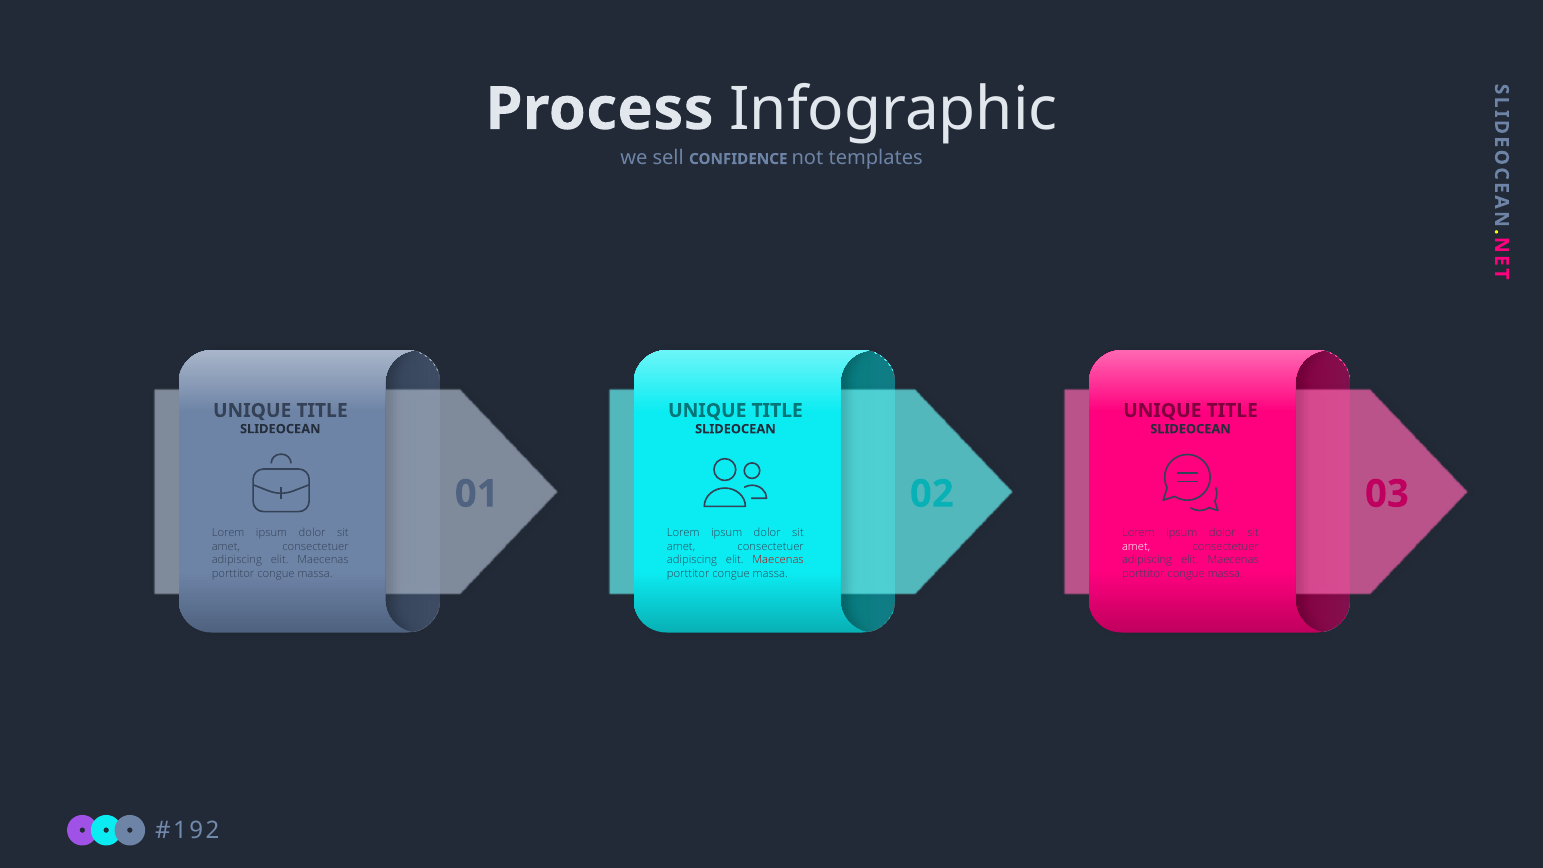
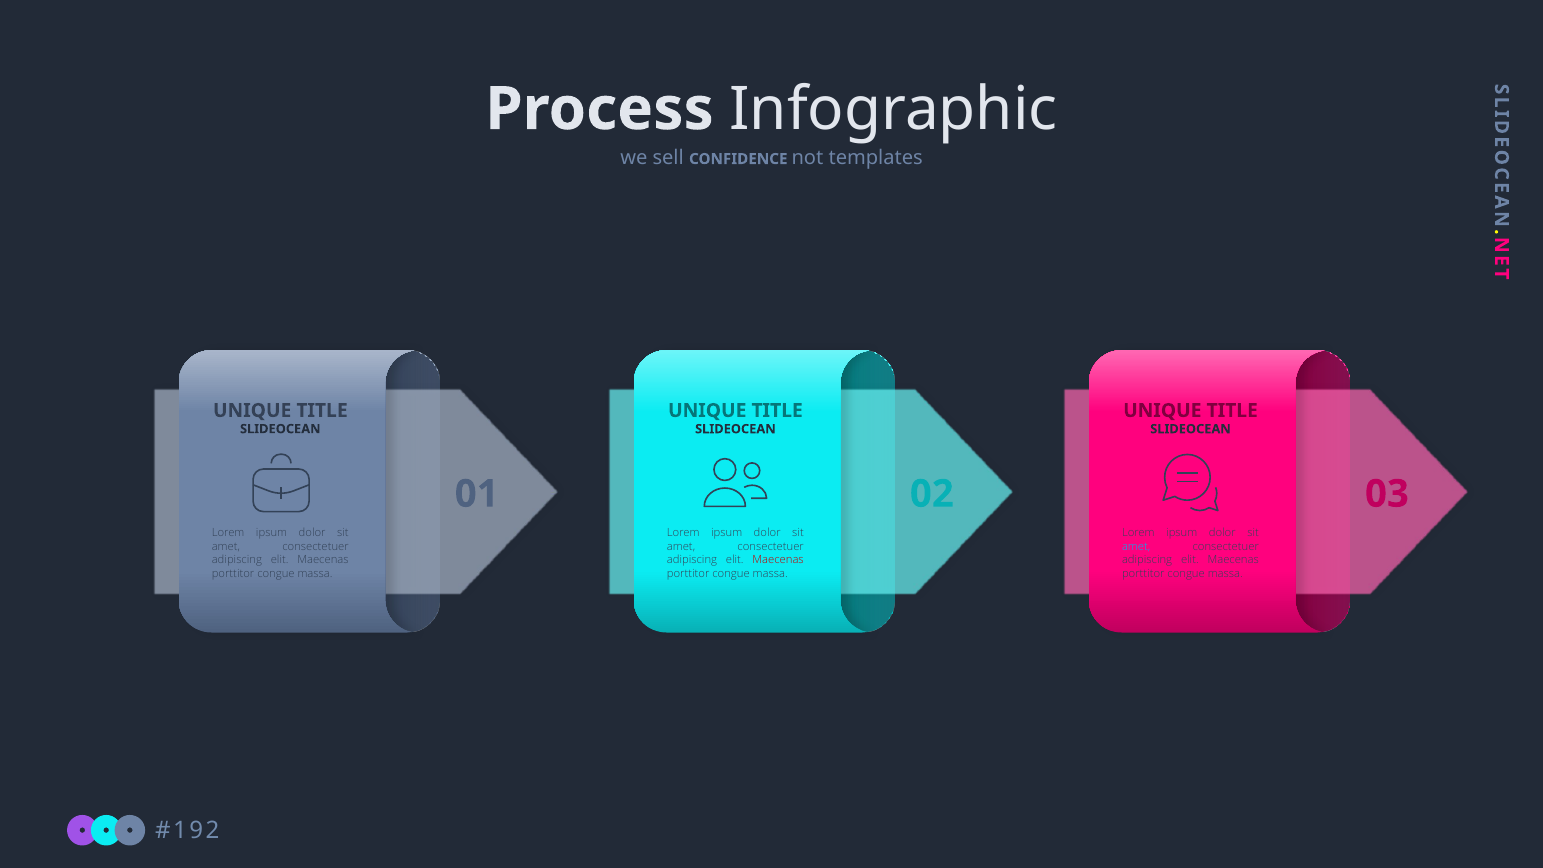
amet at (1136, 546) colour: white -> light blue
